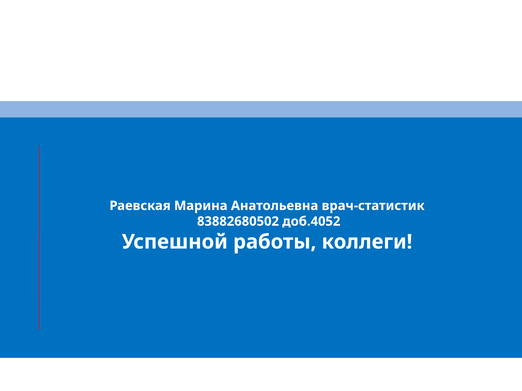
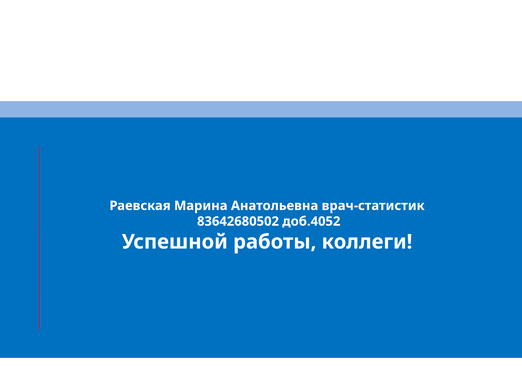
83882680502: 83882680502 -> 83642680502
